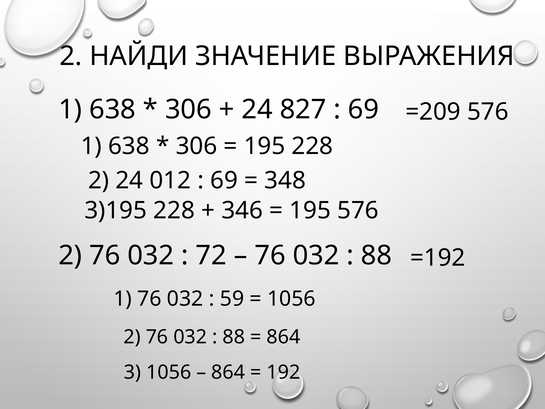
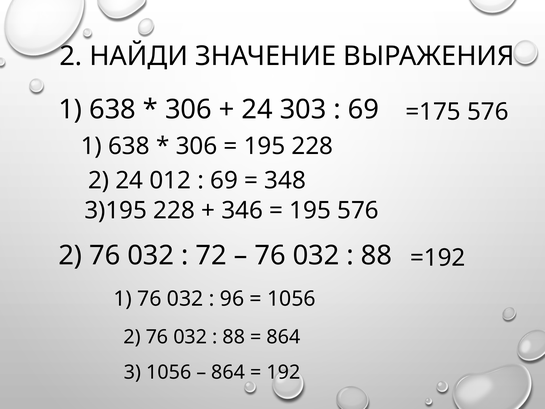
827: 827 -> 303
=209: =209 -> =175
59: 59 -> 96
